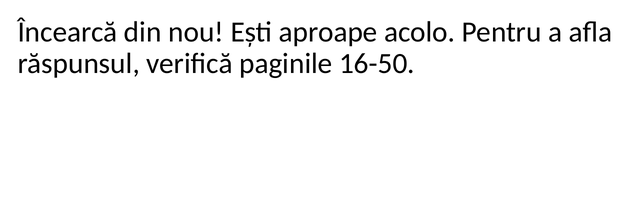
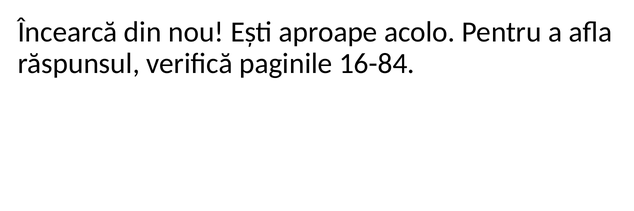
16-50: 16-50 -> 16-84
